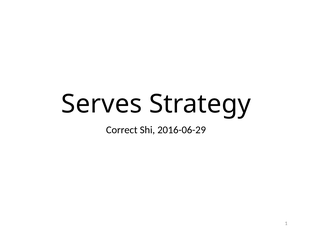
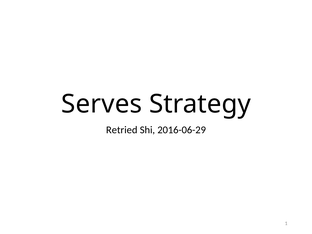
Correct: Correct -> Retried
